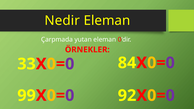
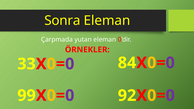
Nedir: Nedir -> Sonra
